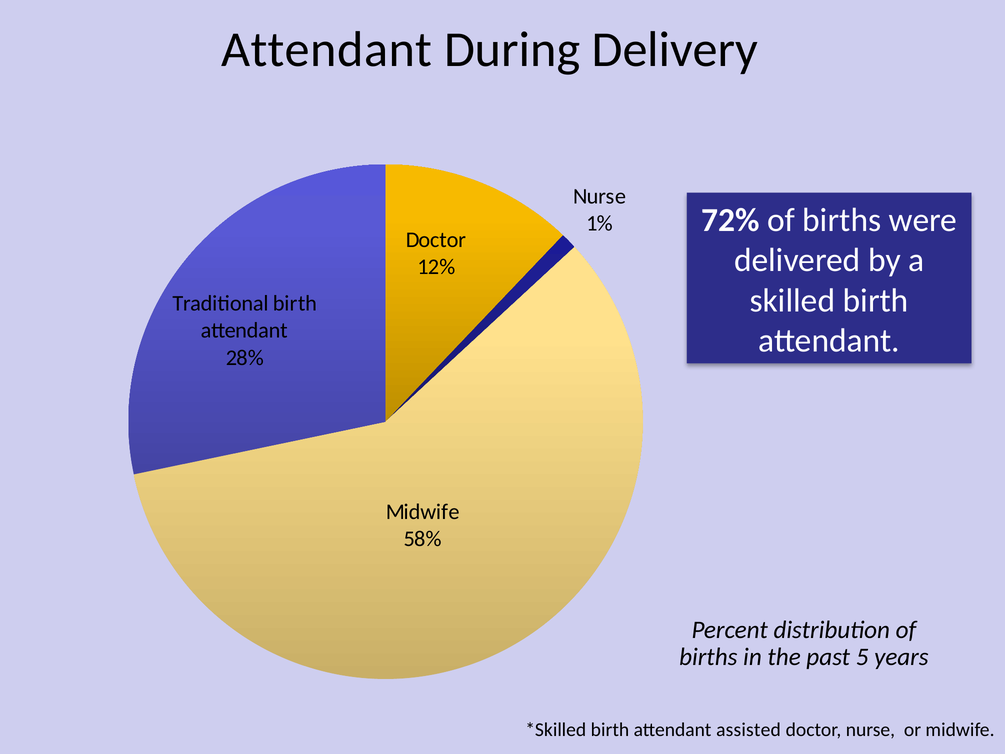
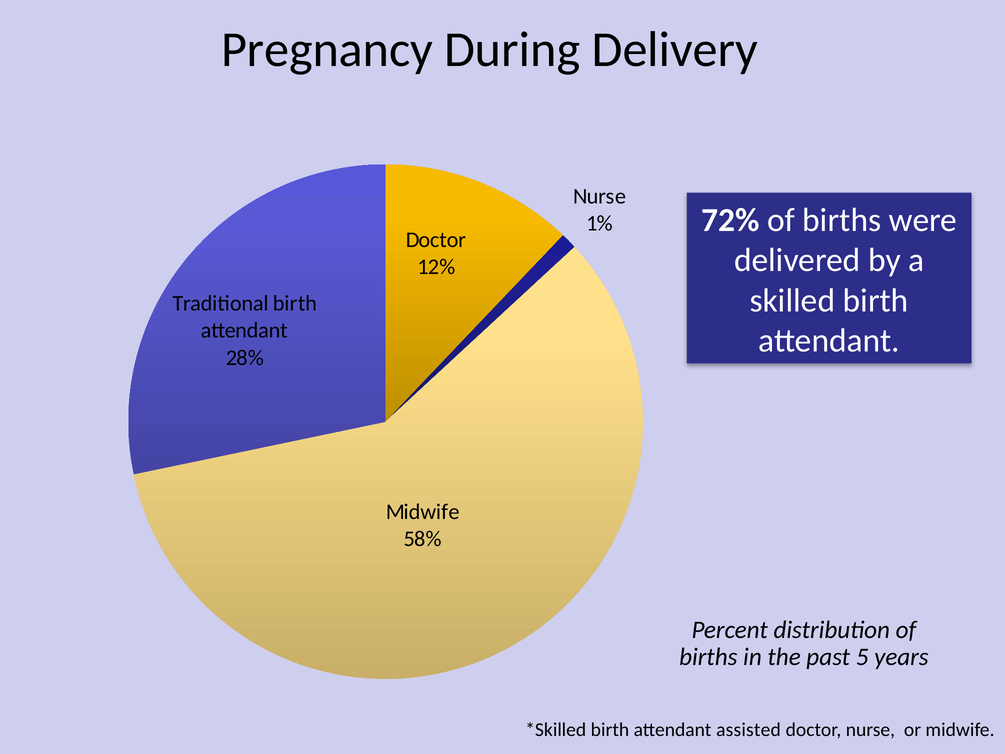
Attendant at (327, 50): Attendant -> Pregnancy
